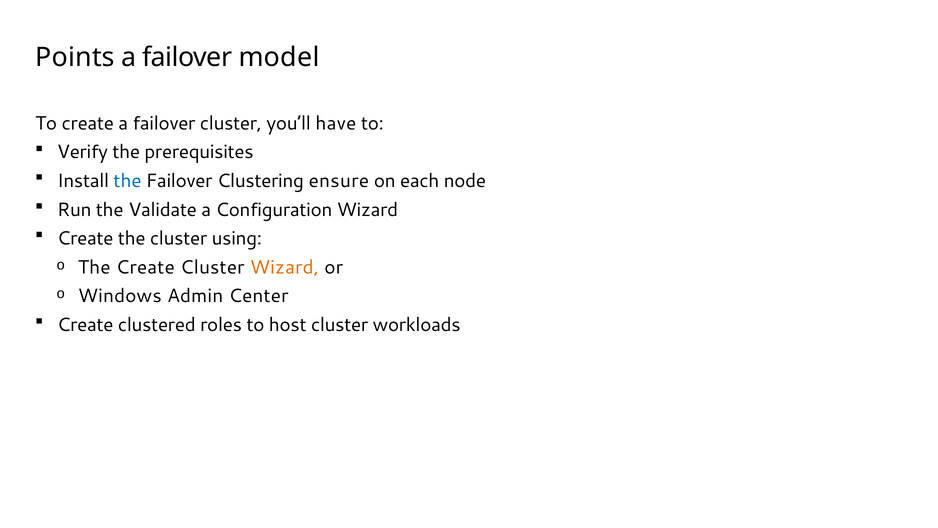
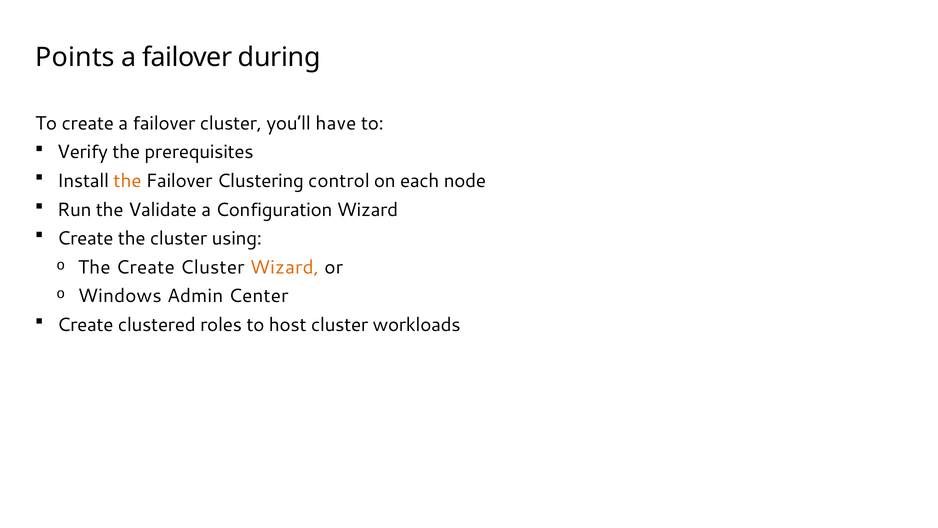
model: model -> during
the at (128, 181) colour: blue -> orange
ensure: ensure -> control
